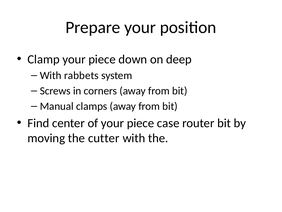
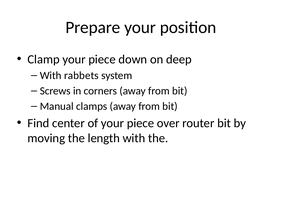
case: case -> over
cutter: cutter -> length
